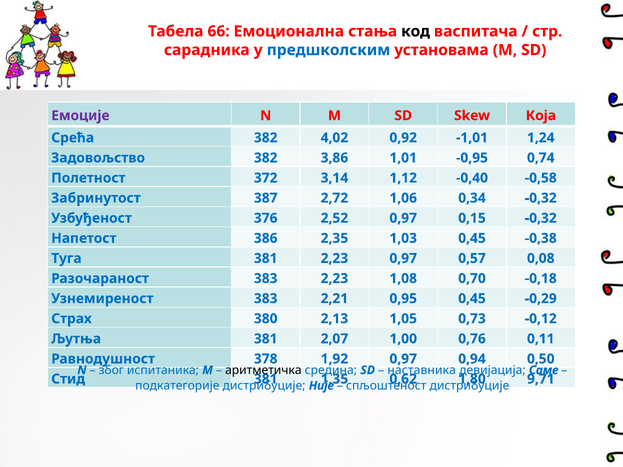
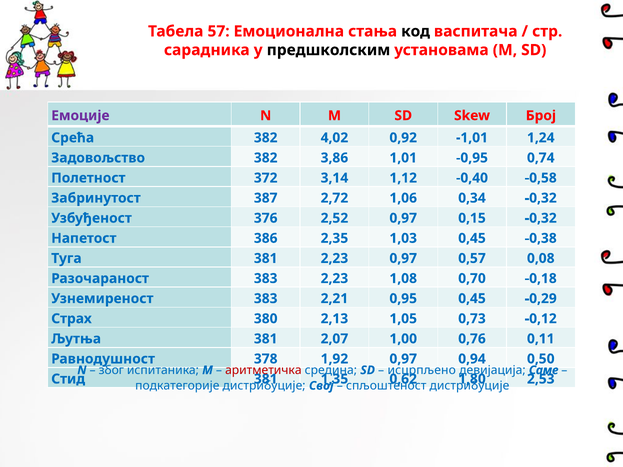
66: 66 -> 57
предшколским colour: blue -> black
Која: Која -> Број
аритметичка colour: black -> red
наставника: наставника -> исцрпљено
9,71: 9,71 -> 2,53
Није: Није -> Свој
